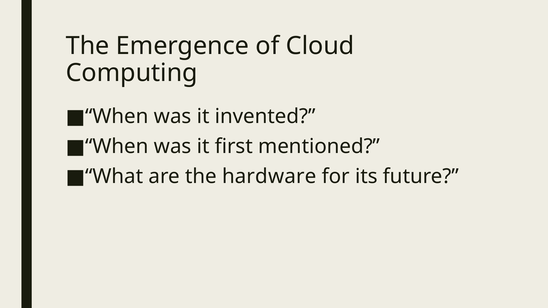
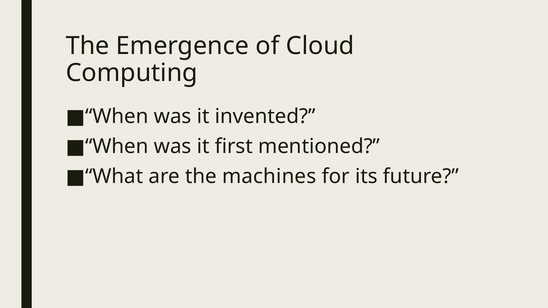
hardware: hardware -> machines
